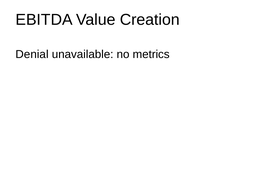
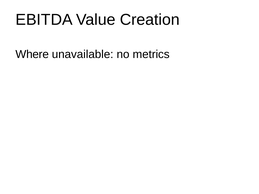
Denial: Denial -> Where
